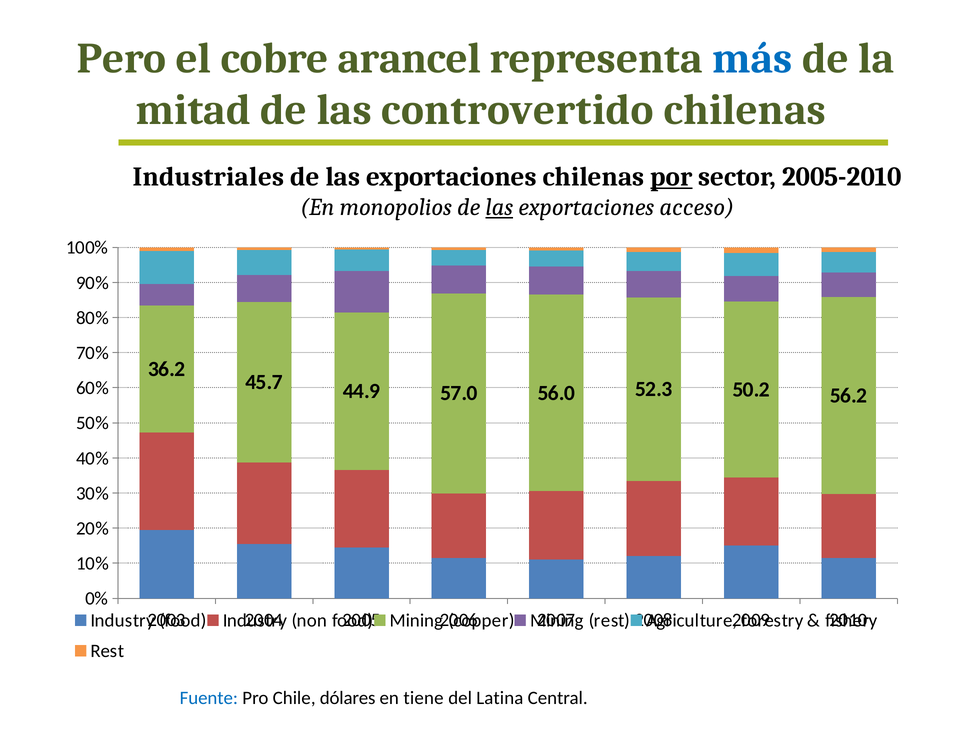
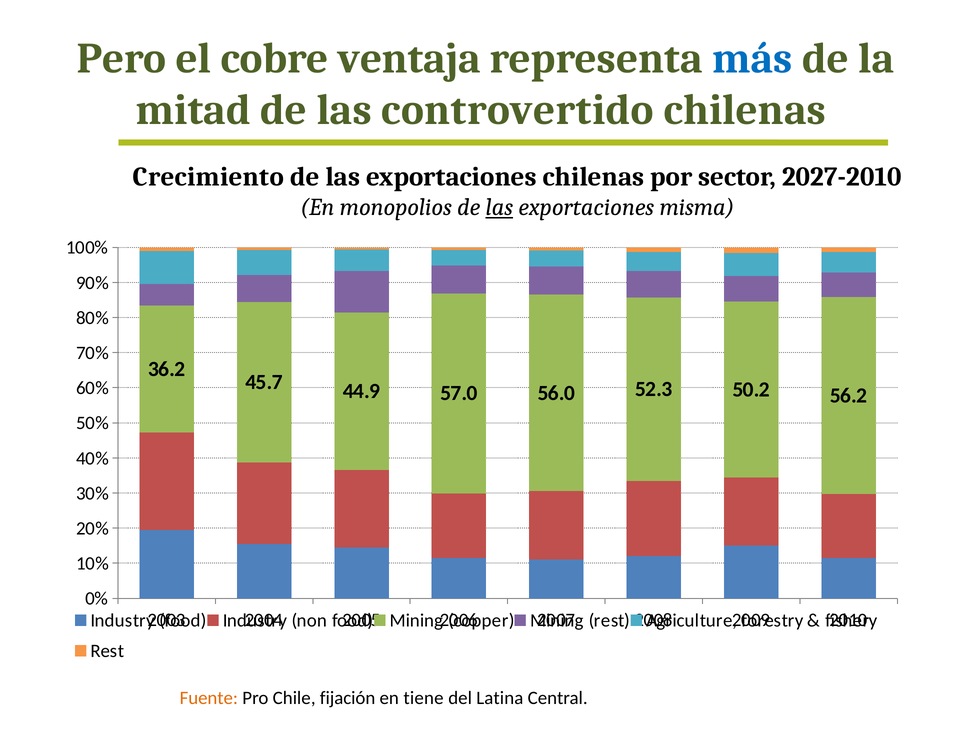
arancel: arancel -> ventaja
Industriales: Industriales -> Crecimiento
por underline: present -> none
2005-2010: 2005-2010 -> 2027-2010
acceso: acceso -> misma
Fuente colour: blue -> orange
dólares: dólares -> fijación
